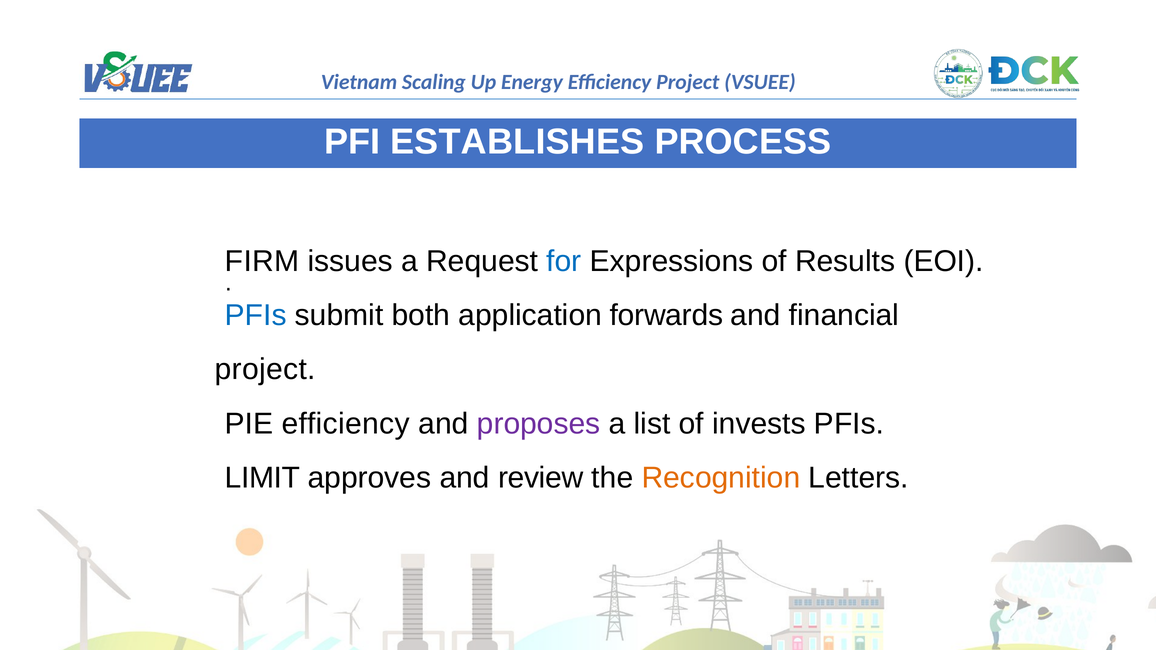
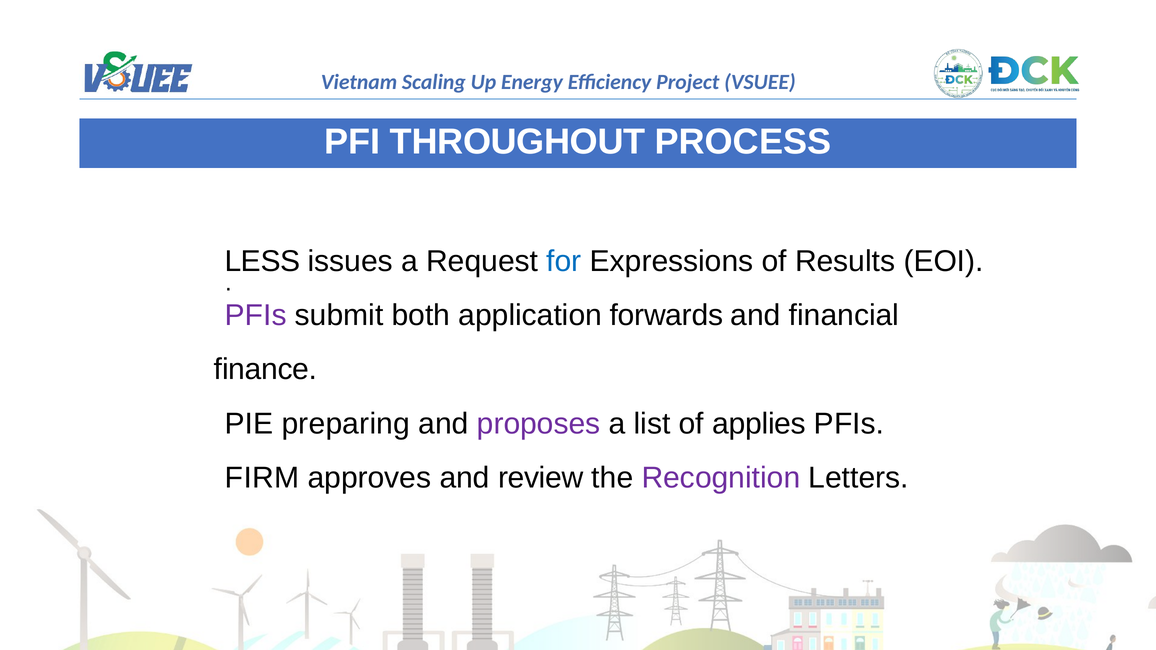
ESTABLISHES: ESTABLISHES -> THROUGHOUT
FIRM: FIRM -> LESS
PFIs at (256, 315) colour: blue -> purple
project at (265, 370): project -> finance
PIE efficiency: efficiency -> preparing
invests: invests -> applies
LIMIT: LIMIT -> FIRM
Recognition colour: orange -> purple
